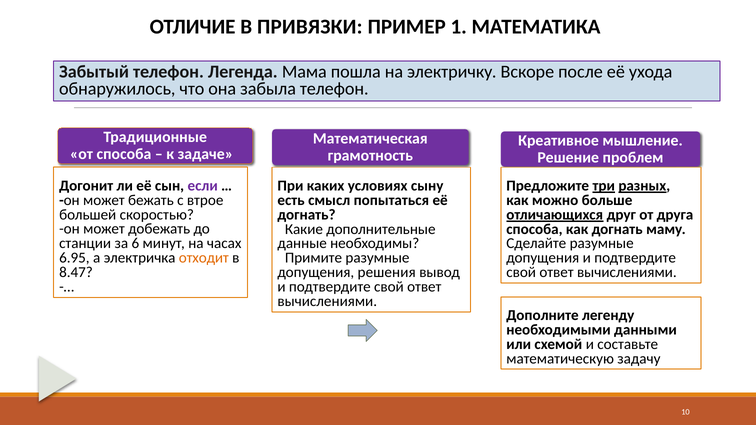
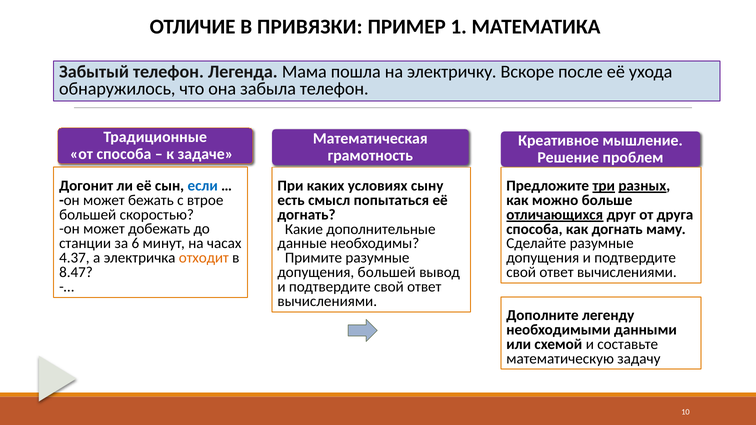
если colour: purple -> blue
6.95: 6.95 -> 4.37
допущения решения: решения -> большей
